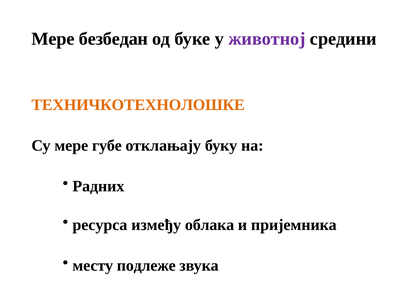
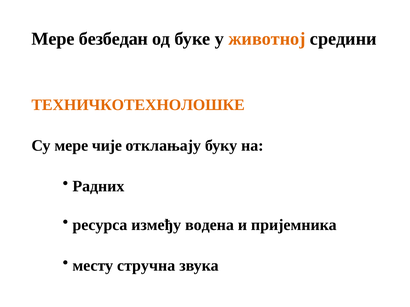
животној colour: purple -> orange
губе: губе -> чије
облака: облака -> водена
подлеже: подлеже -> стручна
